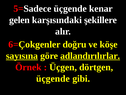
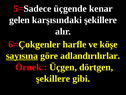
doğru: doğru -> harfle
adlandırılırlar underline: present -> none
üçgende at (53, 78): üçgende -> şekillere
